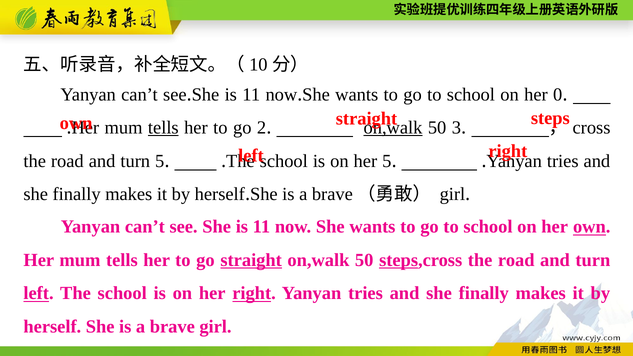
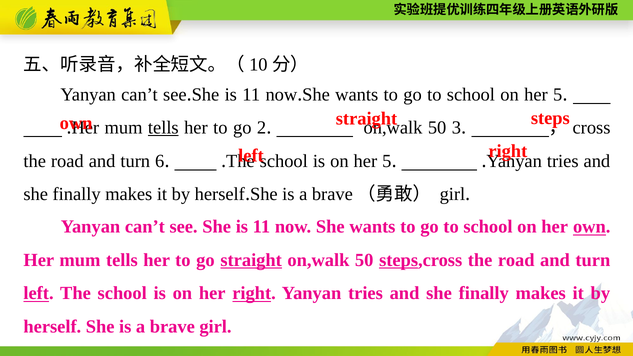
school on her 0: 0 -> 5
on,walk at (393, 128) underline: present -> none
turn 5: 5 -> 6
